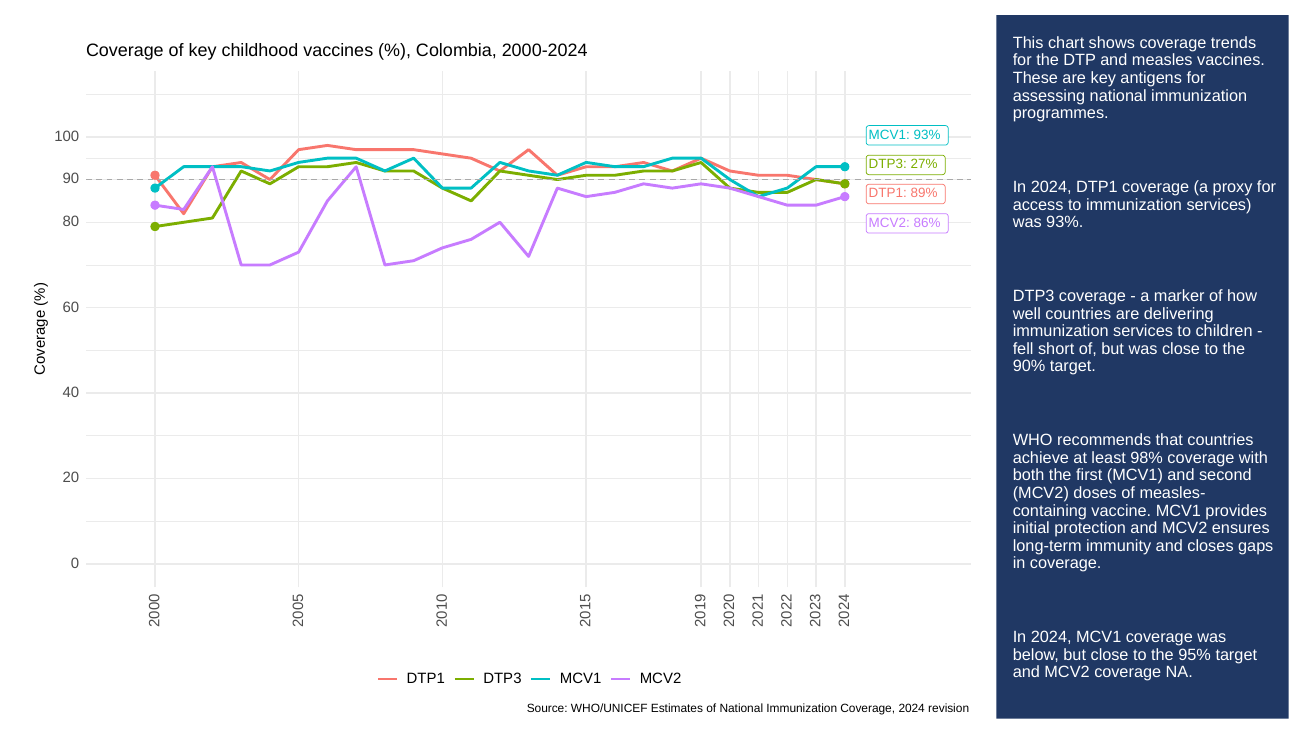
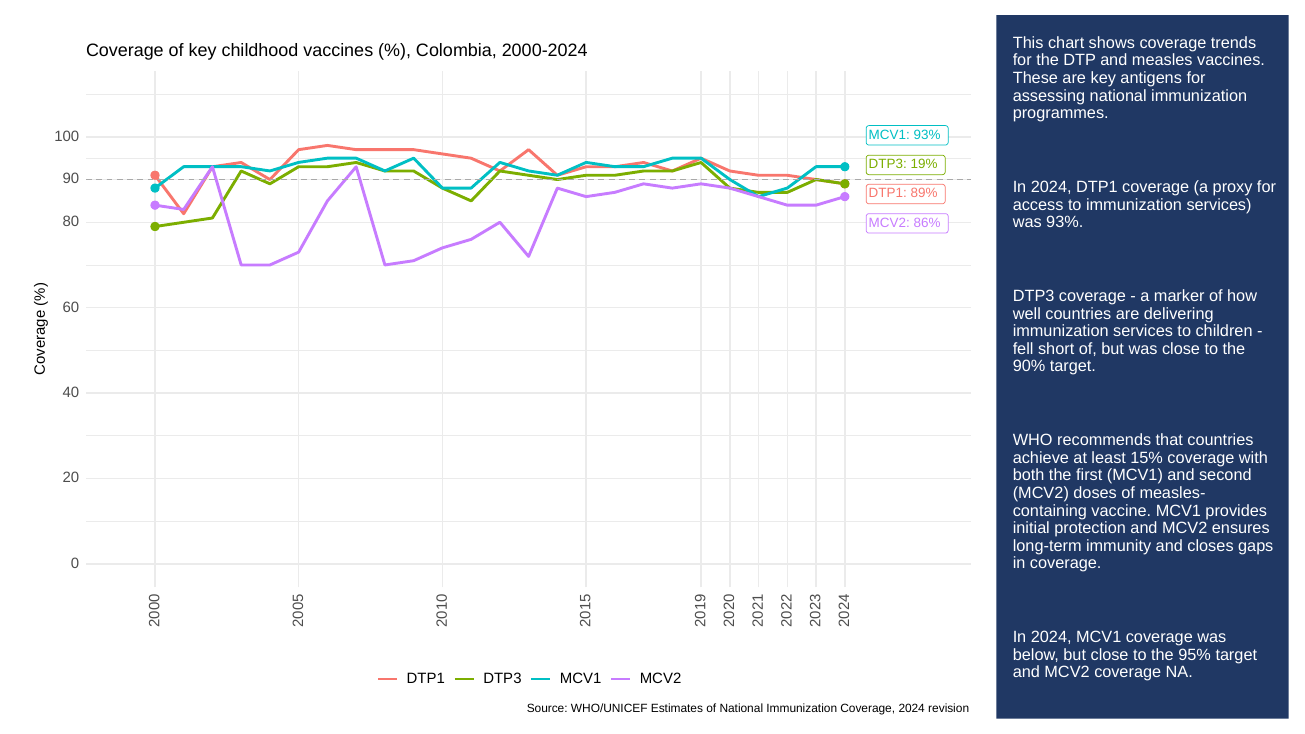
27%: 27% -> 19%
98%: 98% -> 15%
